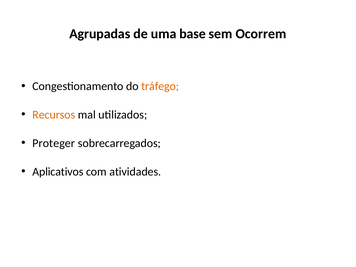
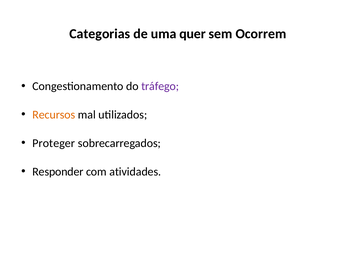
Agrupadas: Agrupadas -> Categorias
base: base -> quer
tráfego colour: orange -> purple
Aplicativos: Aplicativos -> Responder
